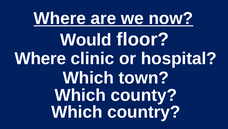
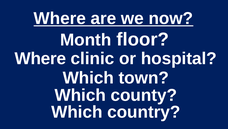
Would: Would -> Month
